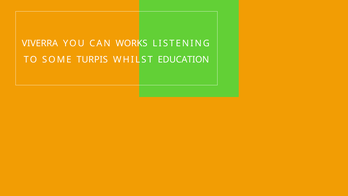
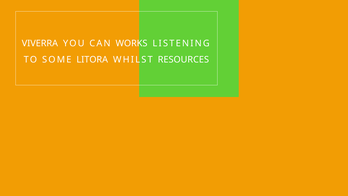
TURPIS: TURPIS -> LITORA
EDUCATION: EDUCATION -> RESOURCES
